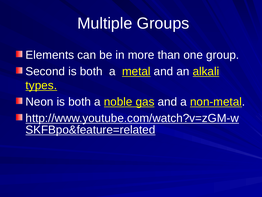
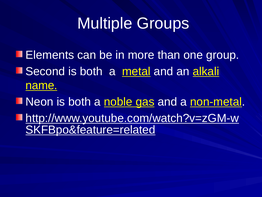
types: types -> name
